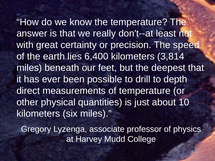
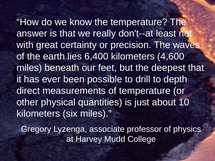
speed: speed -> waves
3,814: 3,814 -> 4,600
